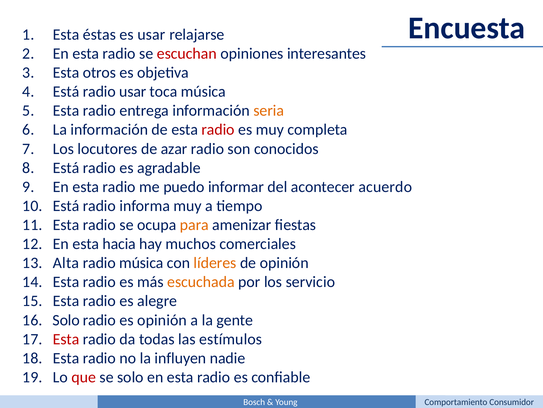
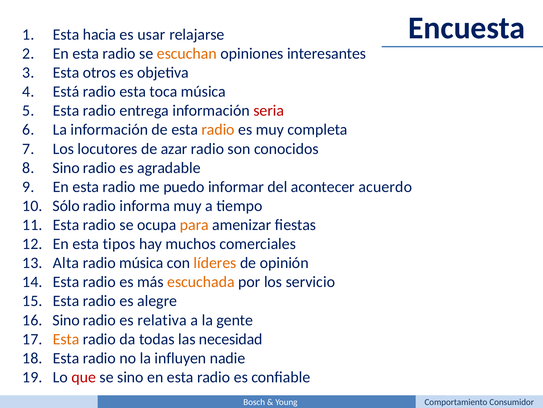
éstas: éstas -> hacia
escuchan colour: red -> orange
radio usar: usar -> esta
seria colour: orange -> red
radio at (218, 129) colour: red -> orange
Está at (66, 168): Está -> Sino
Está at (66, 206): Está -> Sólo
hacia: hacia -> tipos
Solo at (66, 320): Solo -> Sino
es opinión: opinión -> relativa
Esta at (66, 339) colour: red -> orange
estímulos: estímulos -> necesidad
se solo: solo -> sino
